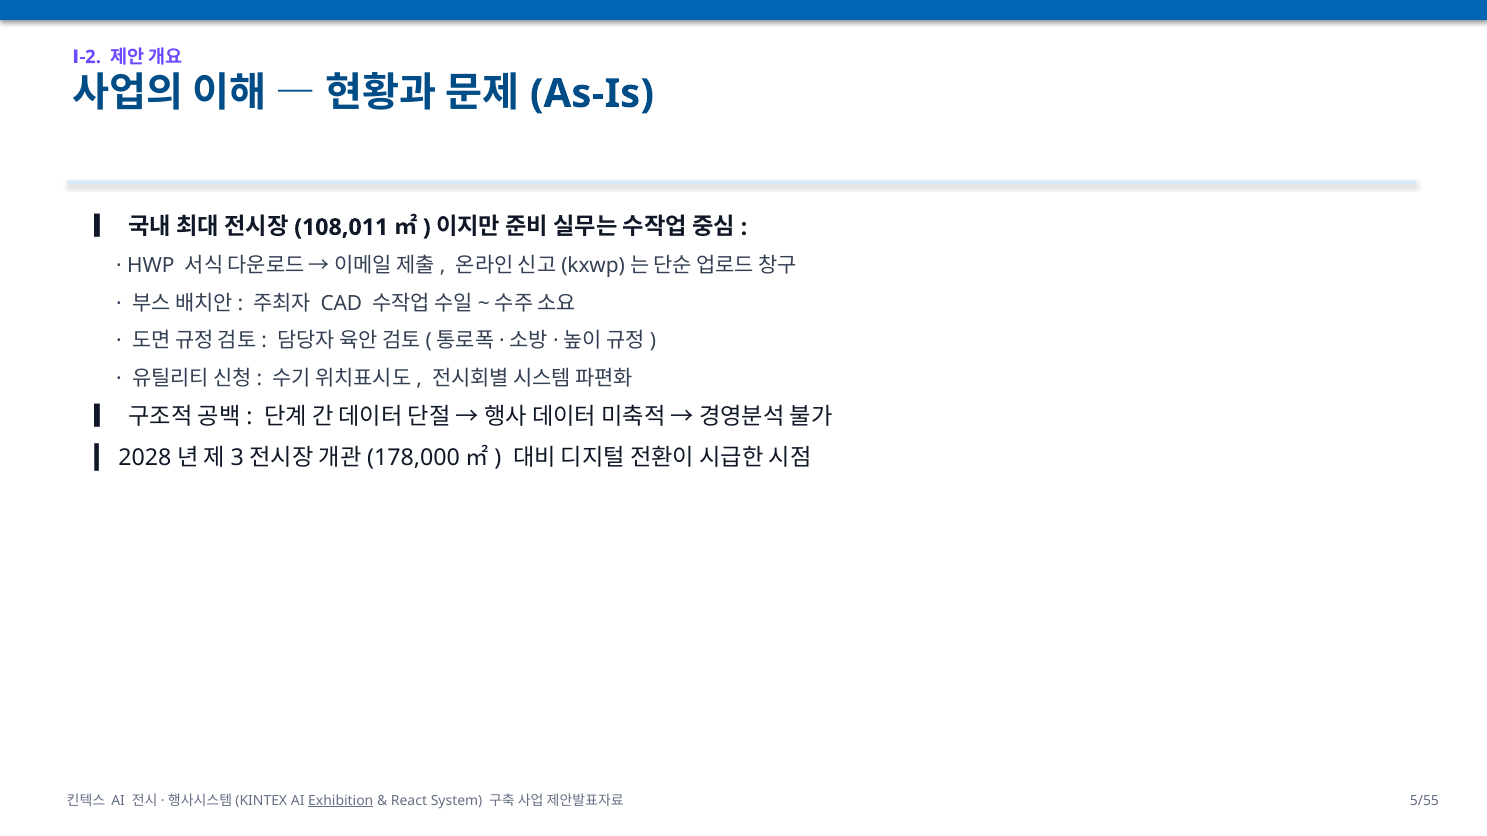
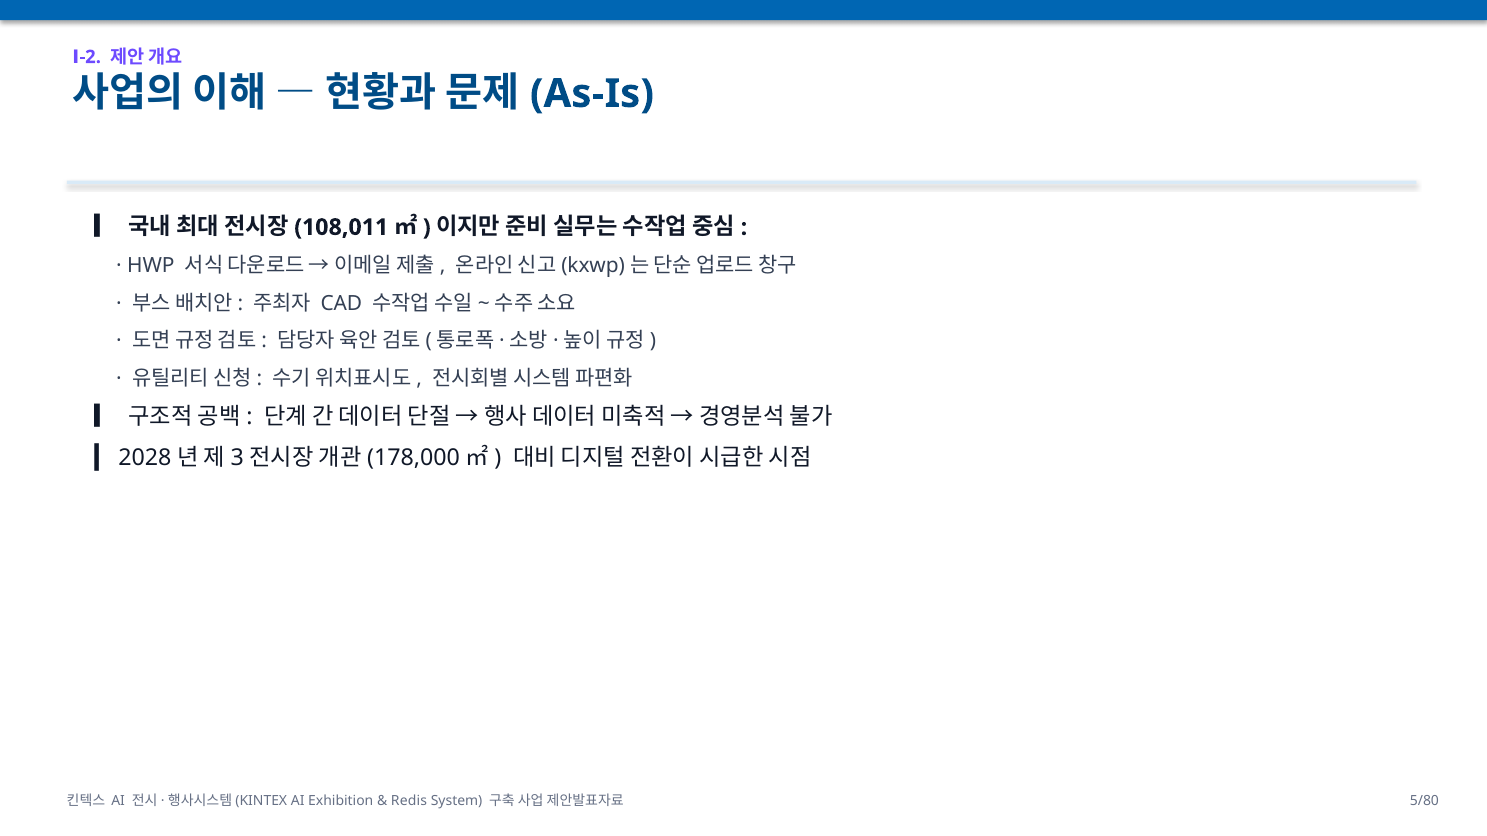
Exhibition underline: present -> none
React: React -> Redis
5/55: 5/55 -> 5/80
